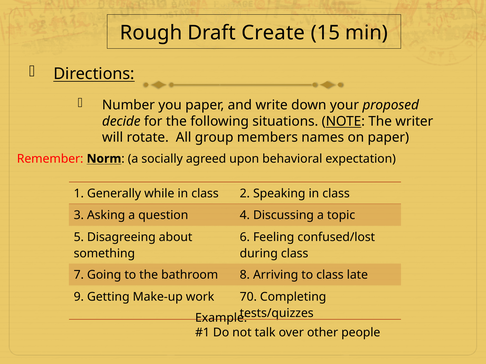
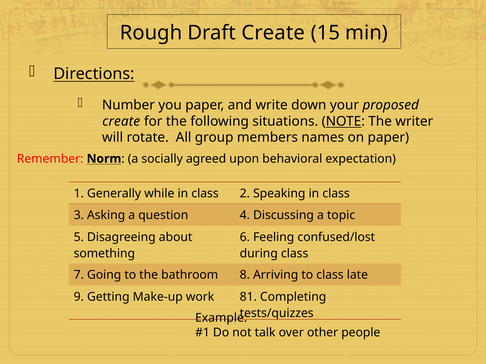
decide at (121, 121): decide -> create
70: 70 -> 81
